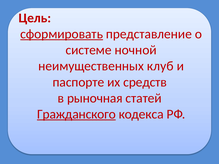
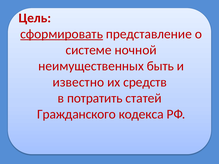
клуб: клуб -> быть
паспорте: паспорте -> известно
рыночная: рыночная -> потратить
Гражданского underline: present -> none
